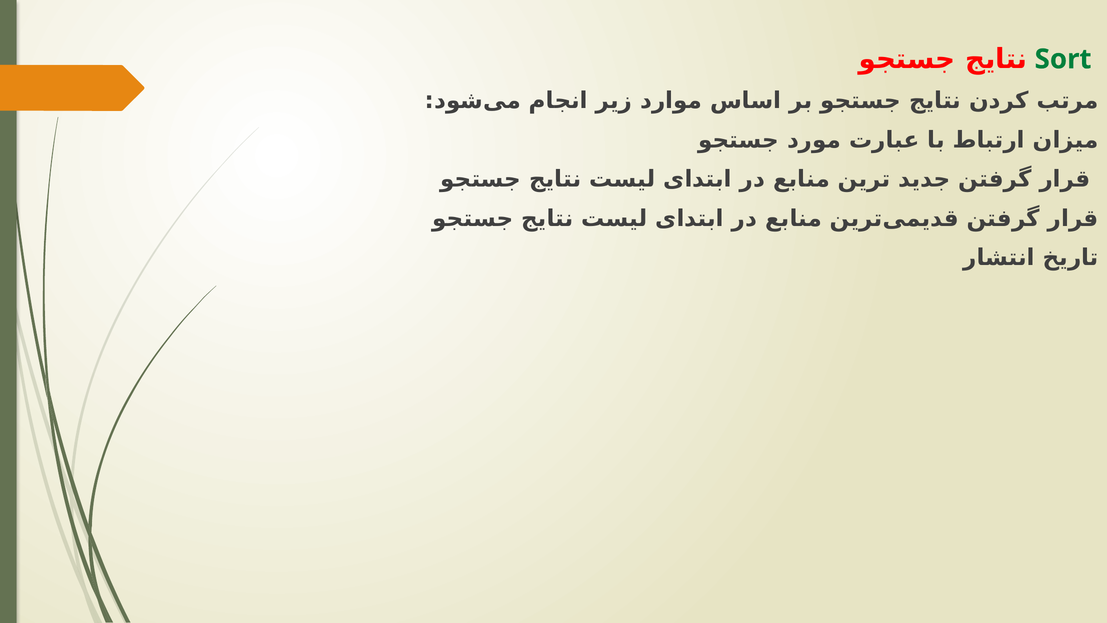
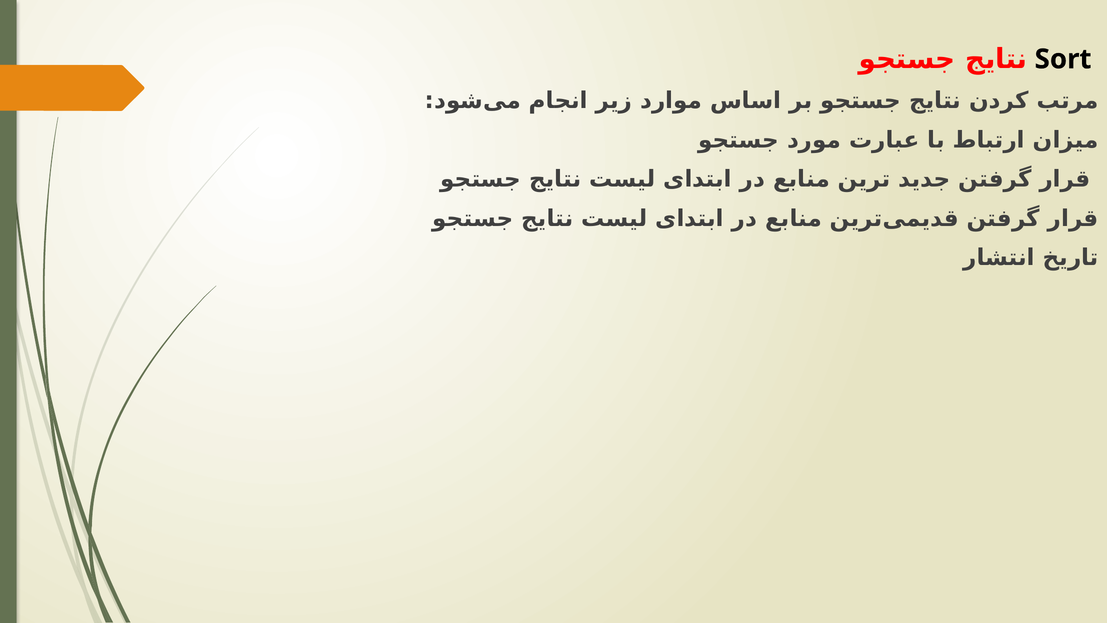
Sort colour: green -> black
